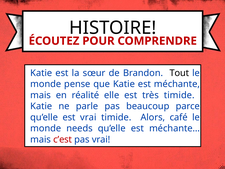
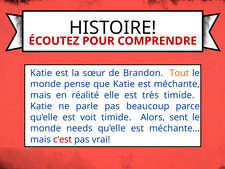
Tout colour: black -> orange
est vrai: vrai -> voit
café: café -> sent
